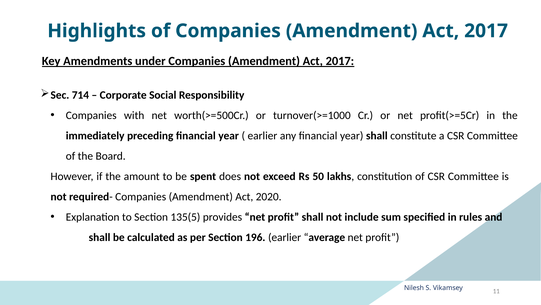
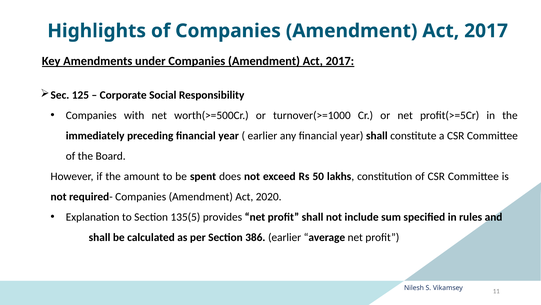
714: 714 -> 125
196: 196 -> 386
